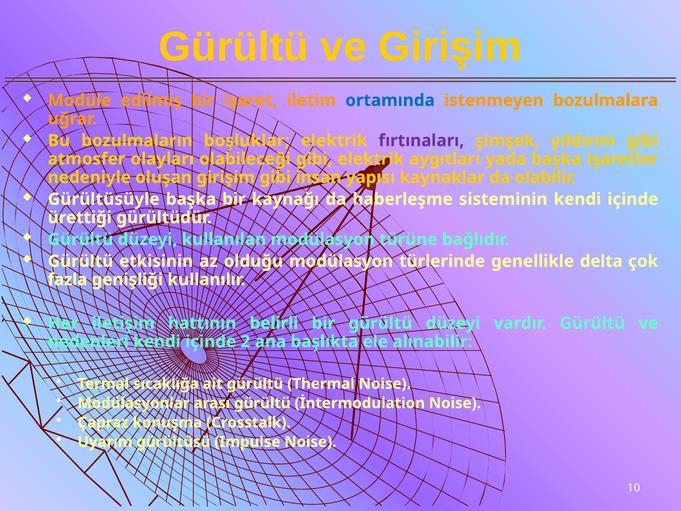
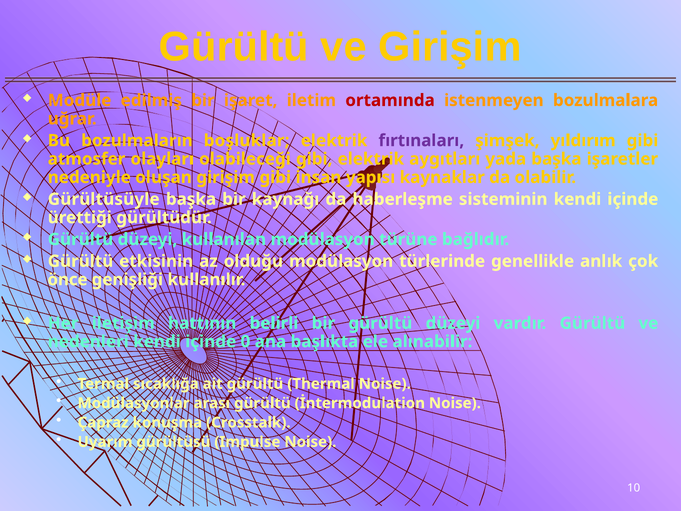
ortamında colour: blue -> red
delta: delta -> anlık
fazla: fazla -> önce
2: 2 -> 0
